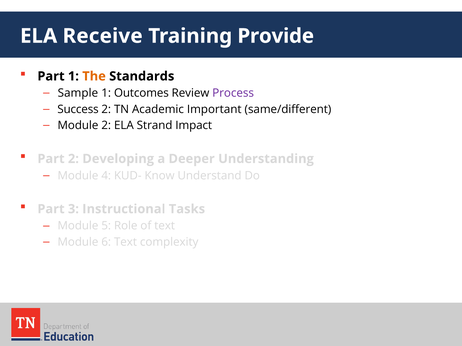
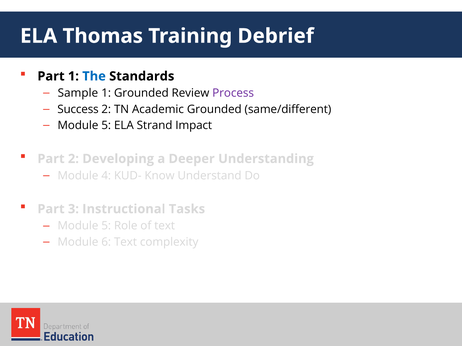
Receive: Receive -> Thomas
Provide: Provide -> Debrief
The colour: orange -> blue
1 Outcomes: Outcomes -> Grounded
Academic Important: Important -> Grounded
2 at (106, 126): 2 -> 5
